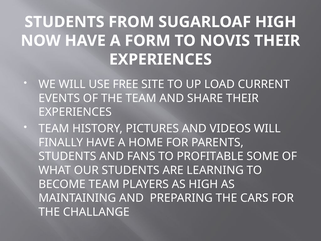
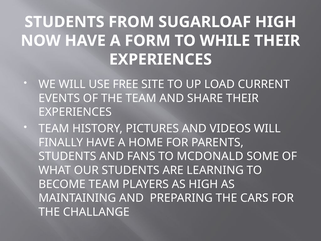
NOVIS: NOVIS -> WHILE
PROFITABLE: PROFITABLE -> MCDONALD
